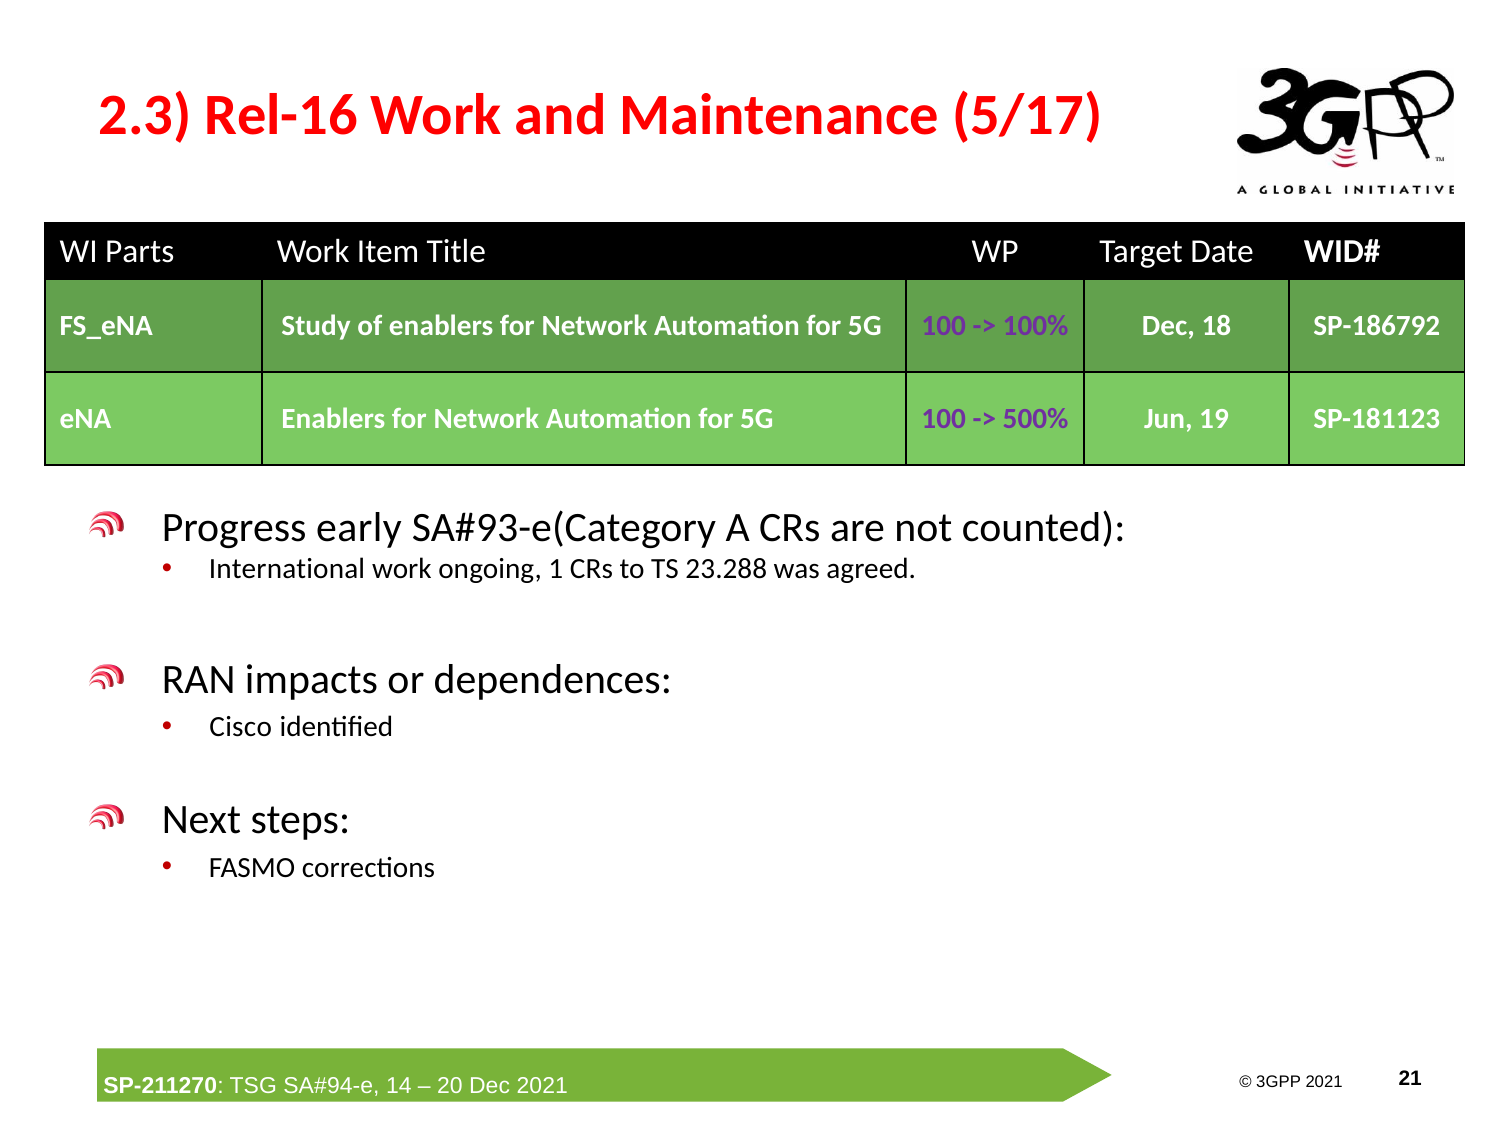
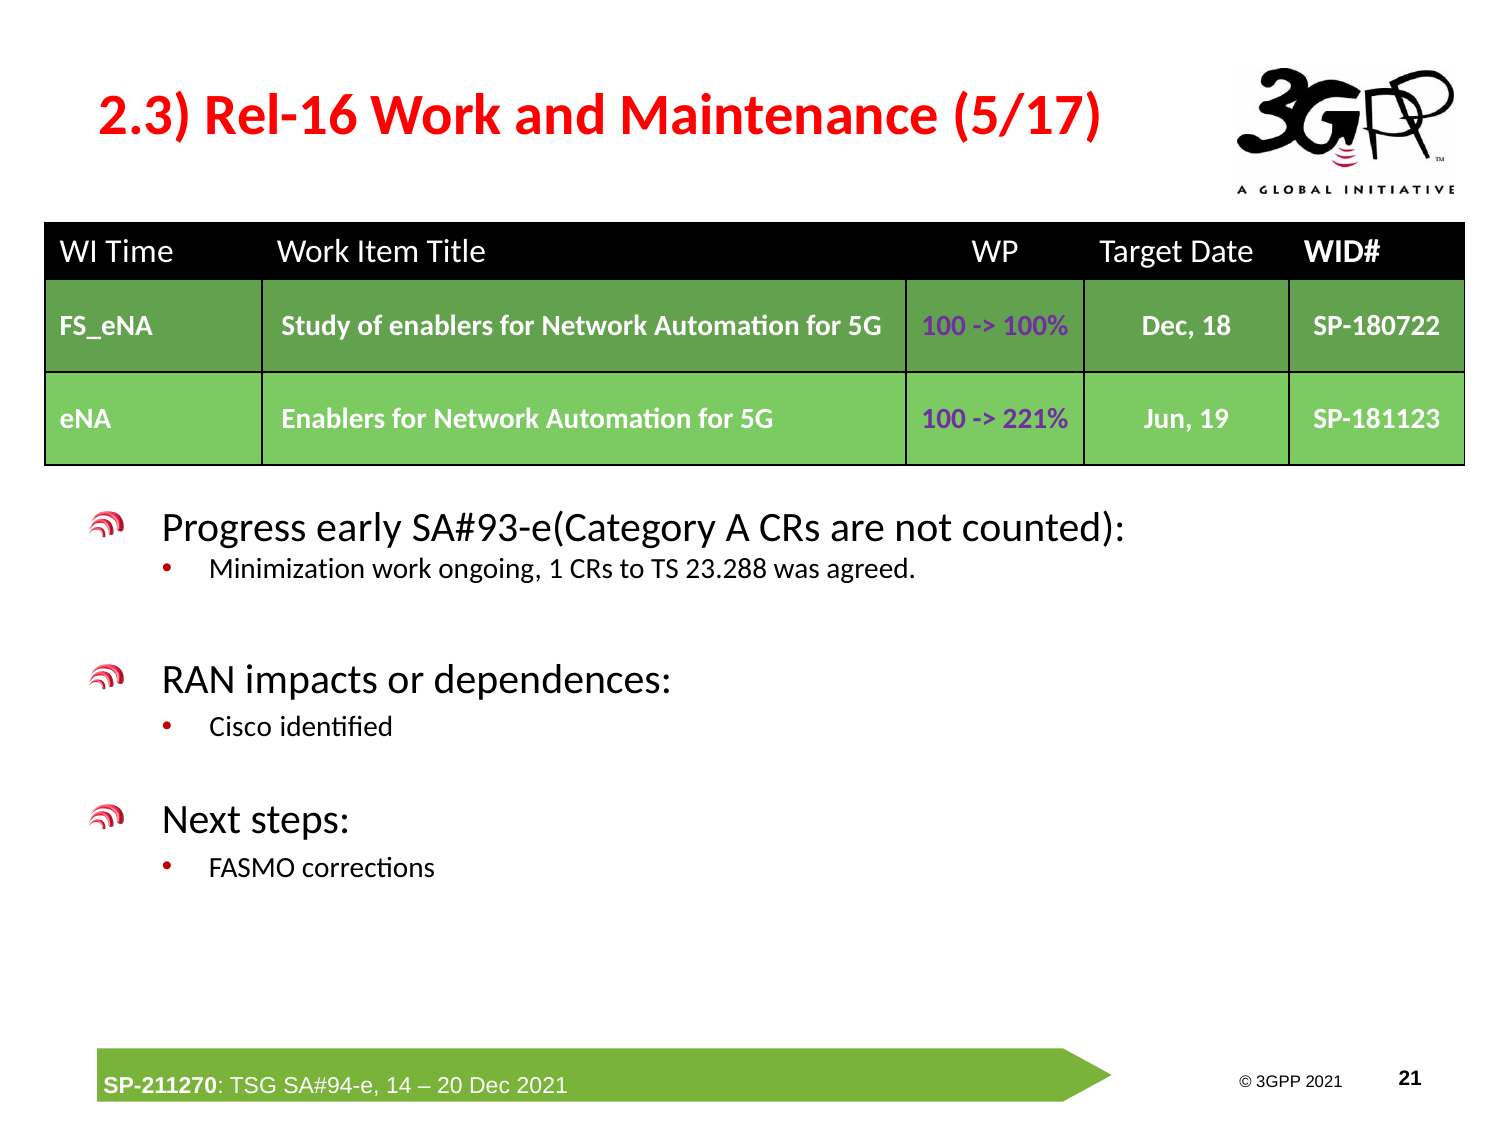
Parts: Parts -> Time
SP-186792: SP-186792 -> SP-180722
500%: 500% -> 221%
International: International -> Minimization
